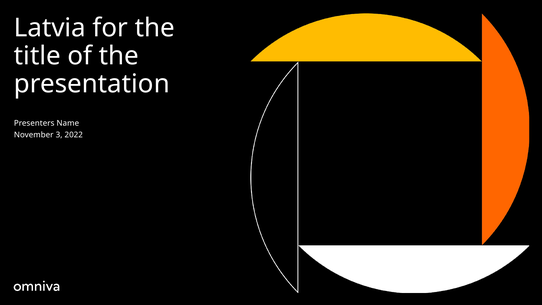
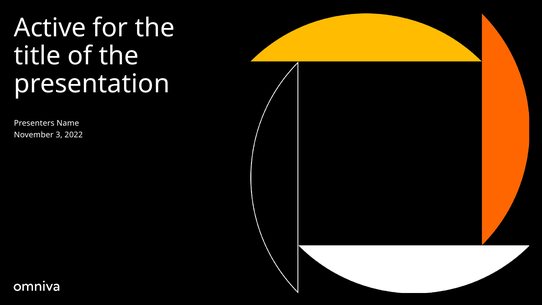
Latvia: Latvia -> Active
